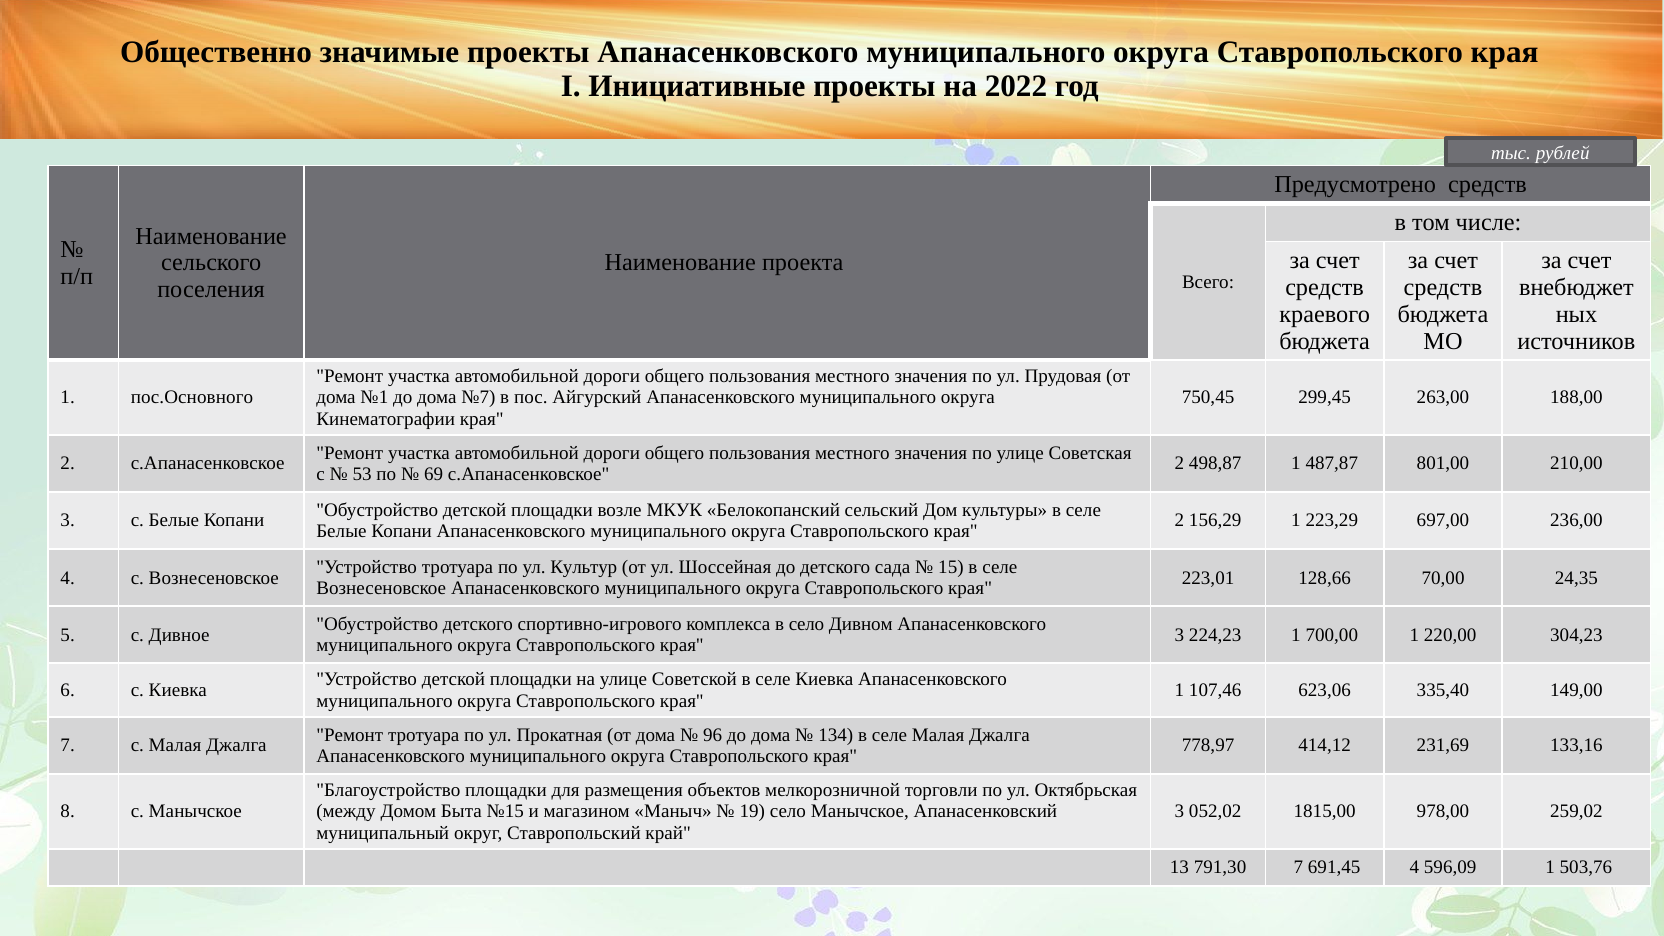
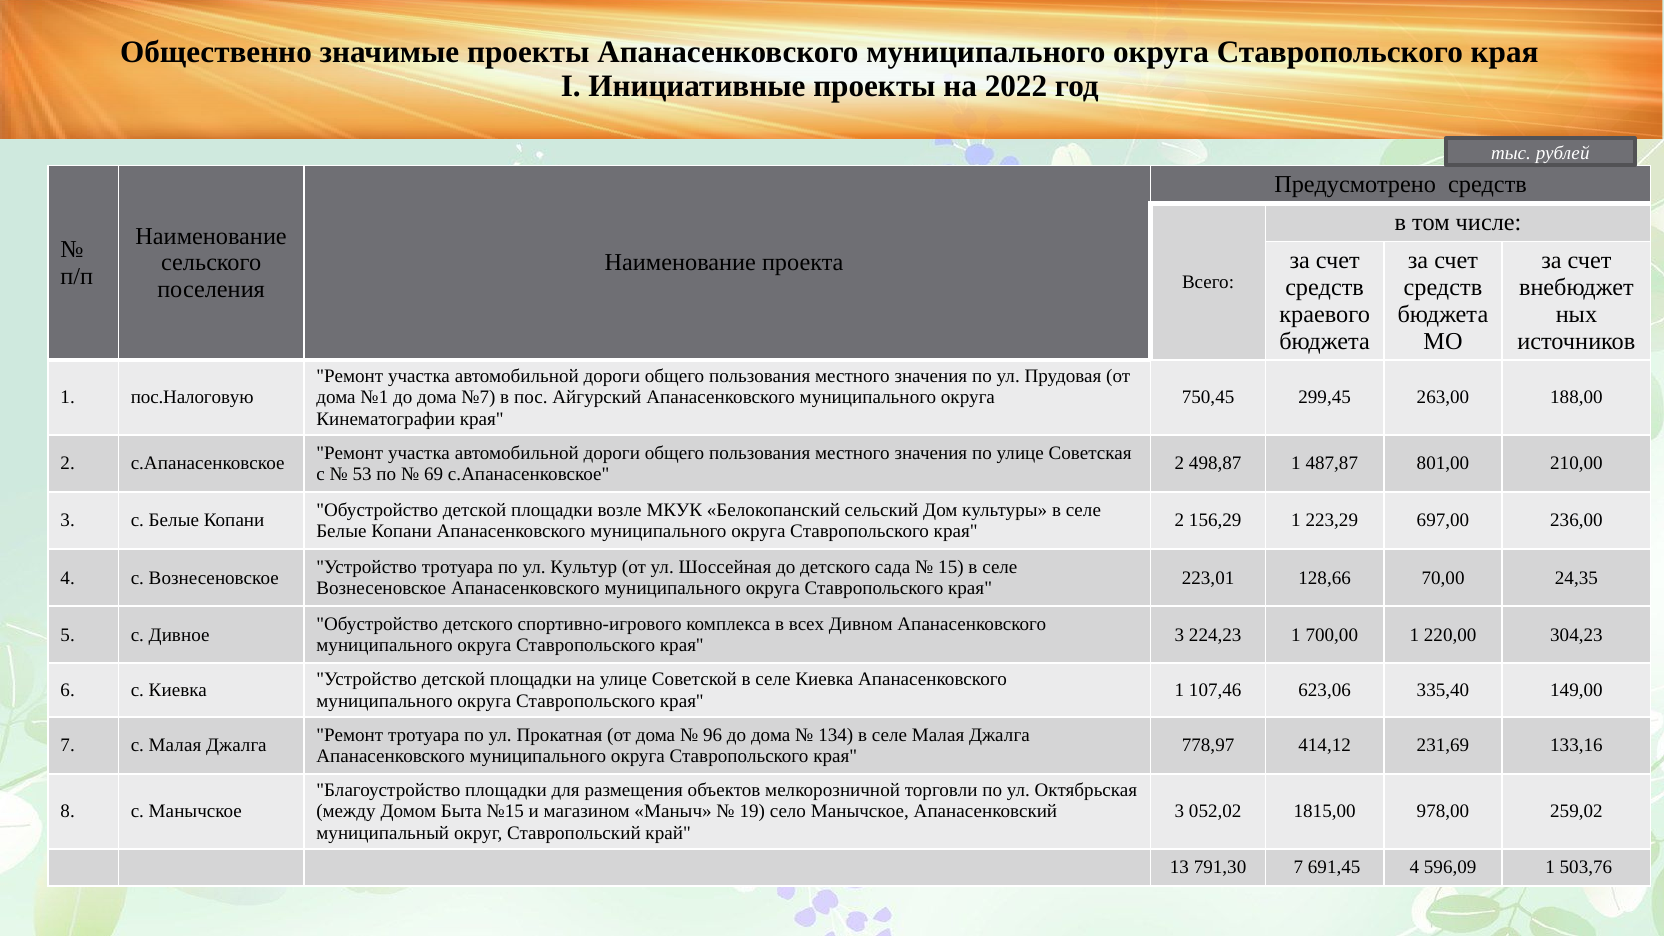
пос.Основного: пос.Основного -> пос.Налоговую
в село: село -> всех
